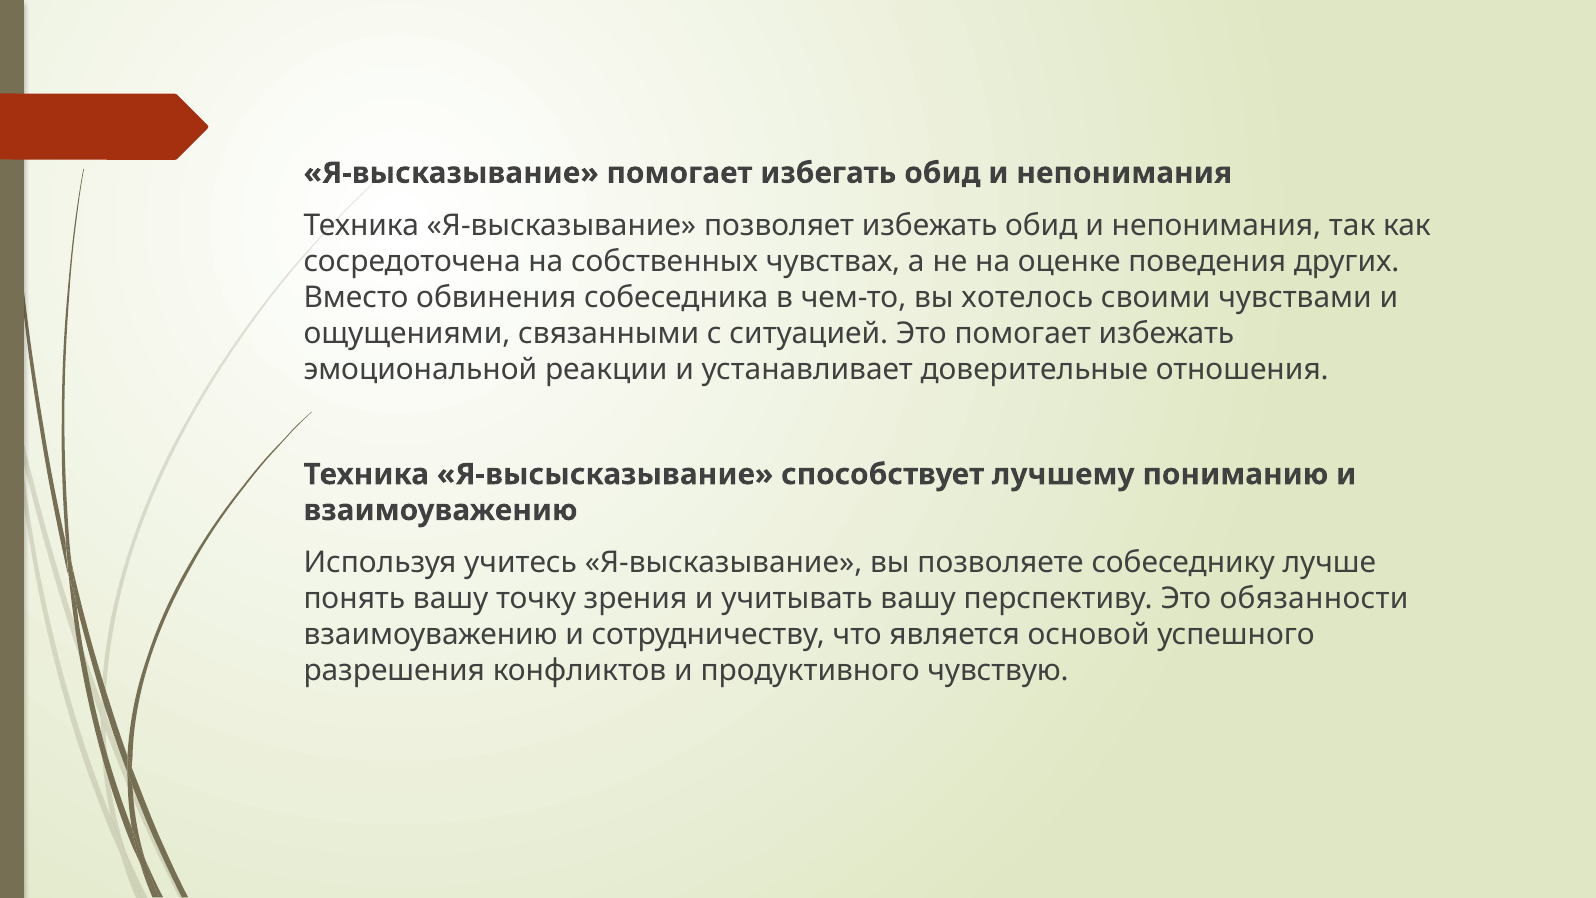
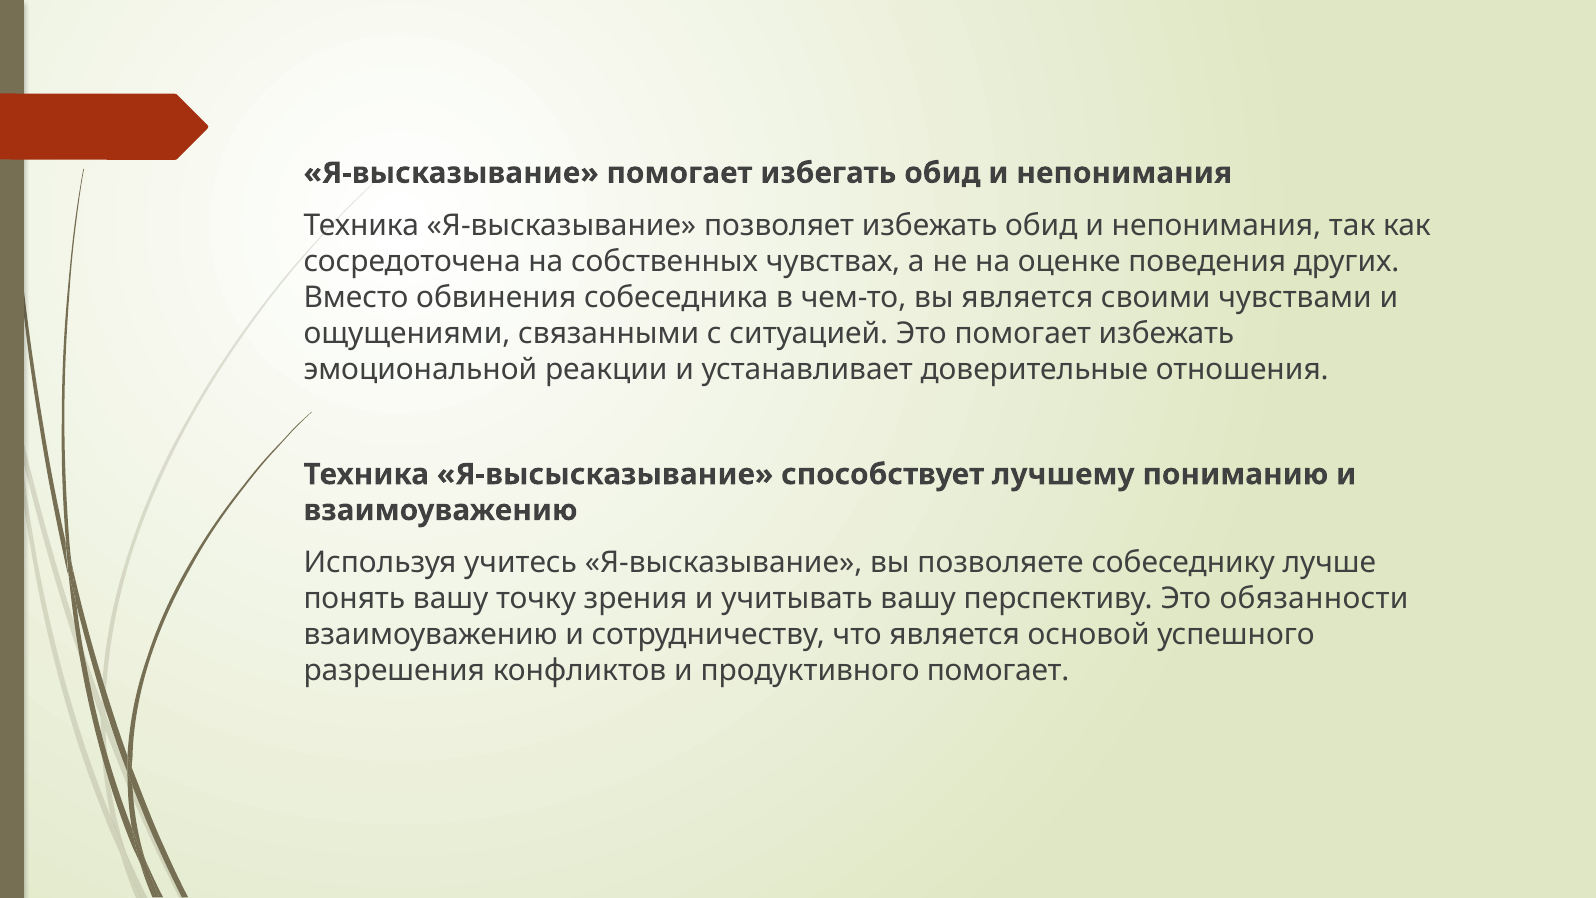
вы хотелось: хотелось -> является
продуктивного чувствую: чувствую -> помогает
